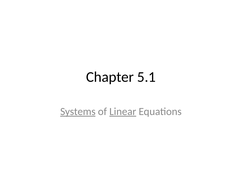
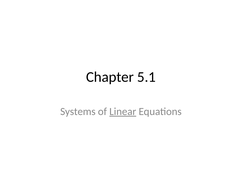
Systems underline: present -> none
